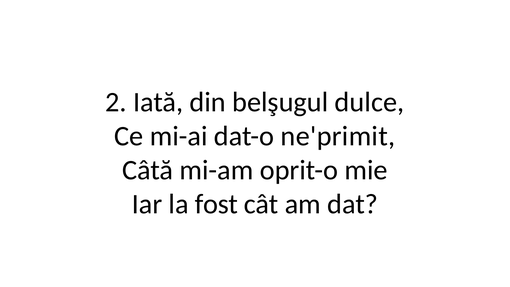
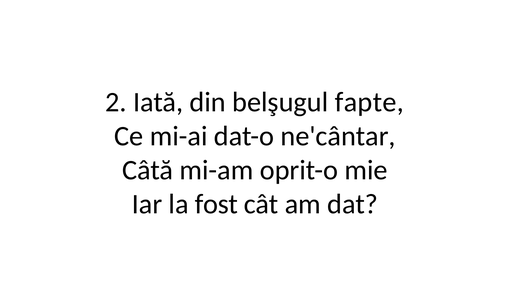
dulce: dulce -> fapte
ne'primit: ne'primit -> ne'cântar
